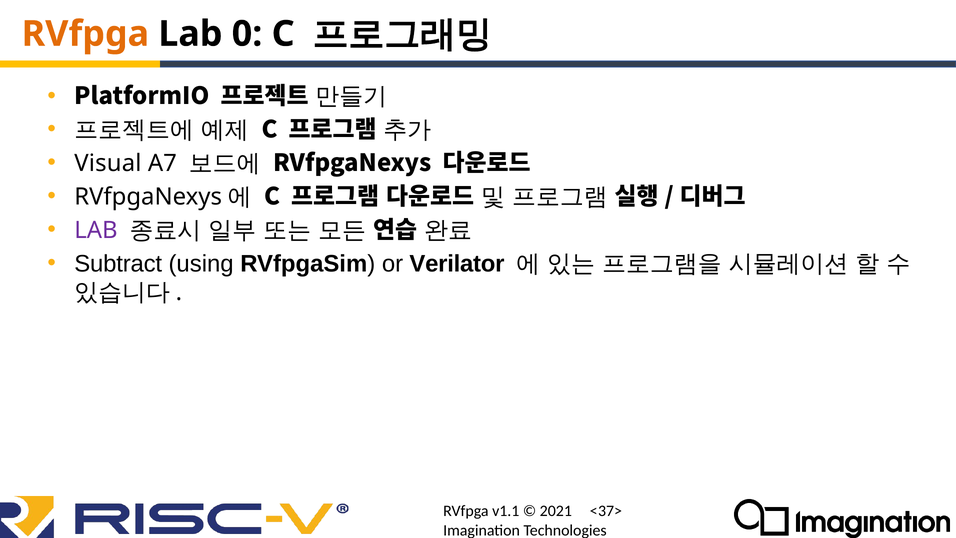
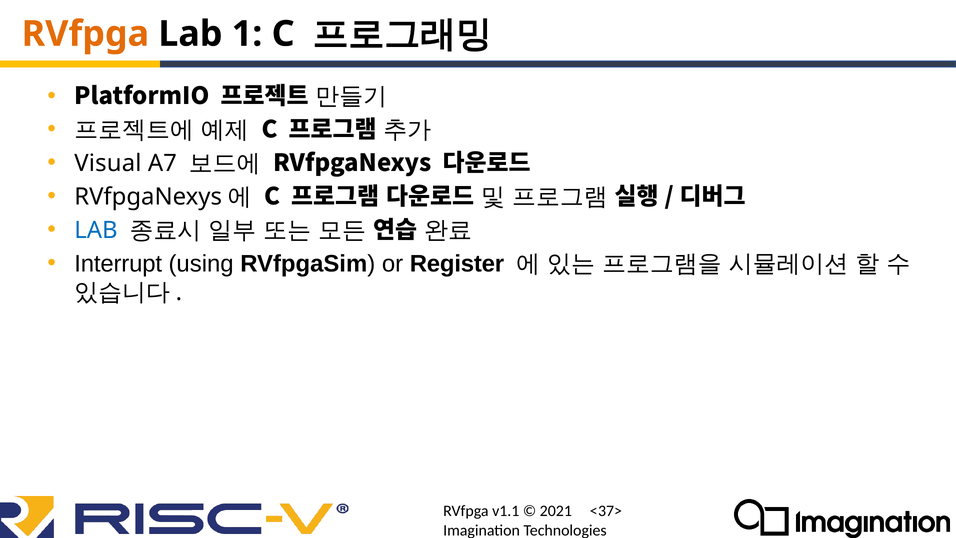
0: 0 -> 1
LAB at (96, 230) colour: purple -> blue
Subtract: Subtract -> Interrupt
Verilator: Verilator -> Register
